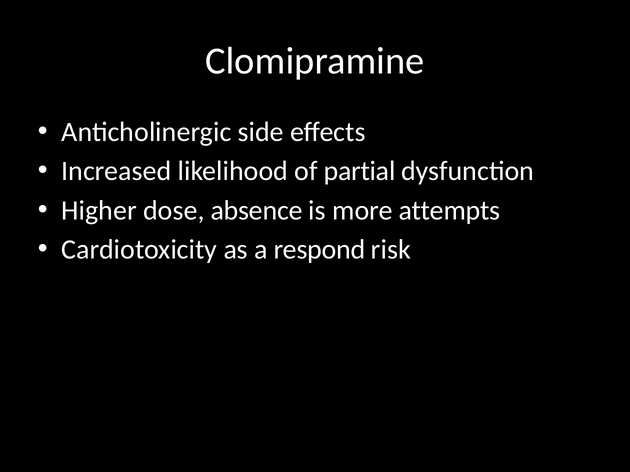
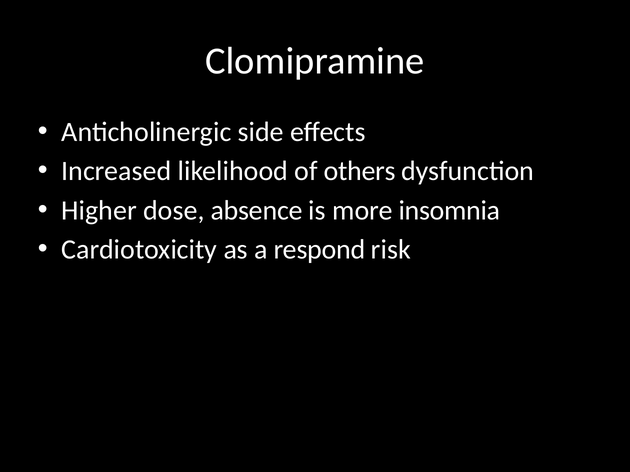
partial: partial -> others
attempts: attempts -> insomnia
